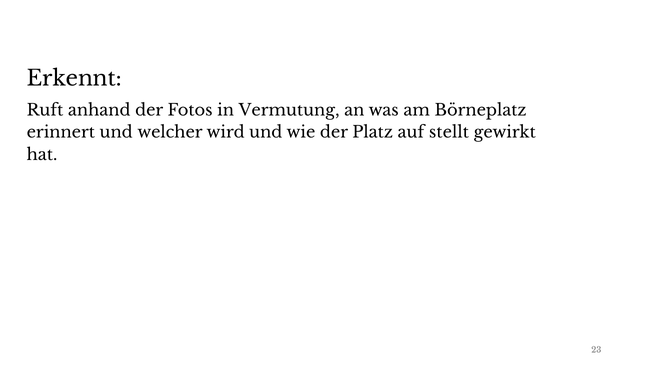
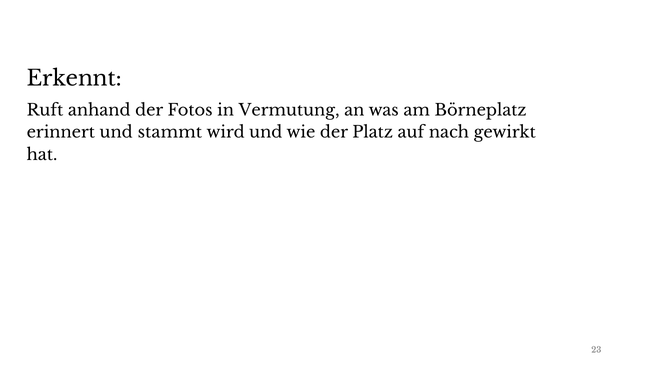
welcher: welcher -> stammt
stellt: stellt -> nach
